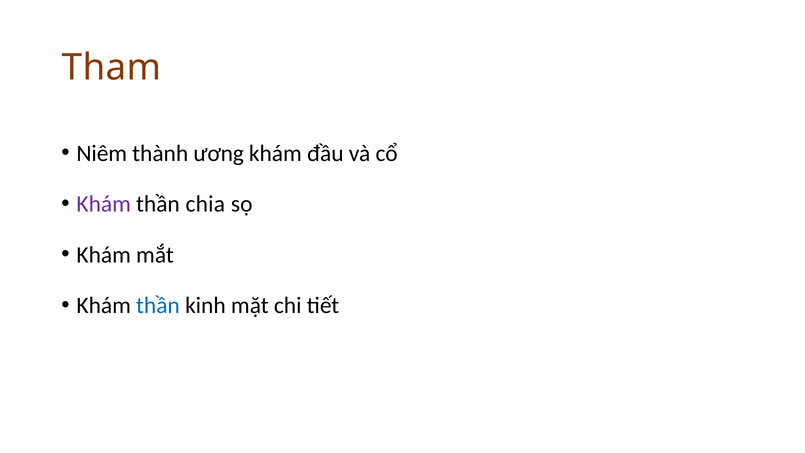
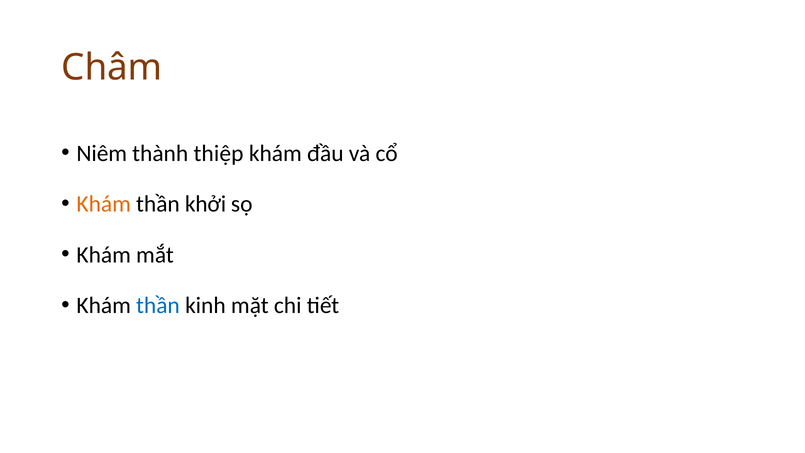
Tham: Tham -> Châm
ương: ương -> thiệp
Khám at (104, 204) colour: purple -> orange
chia: chia -> khởi
